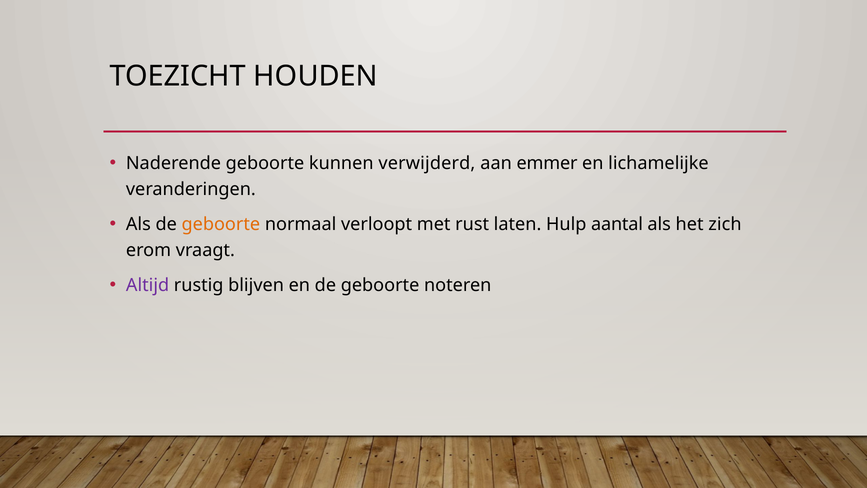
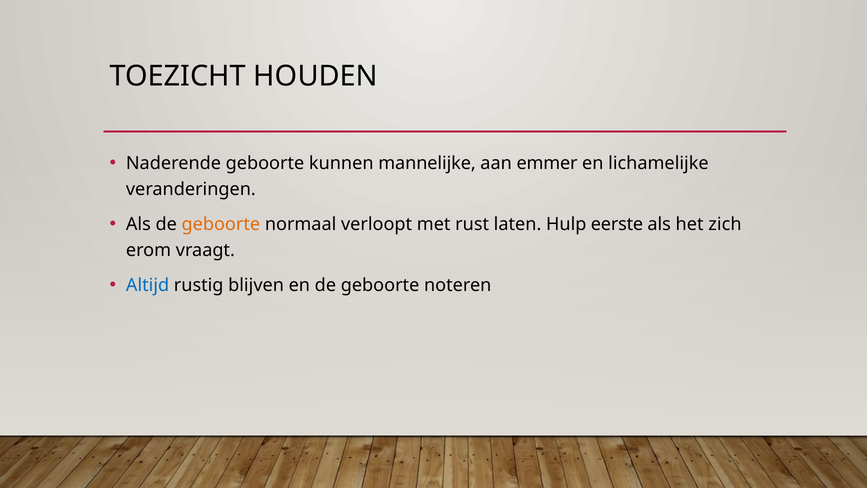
verwijderd: verwijderd -> mannelijke
aantal: aantal -> eerste
Altijd colour: purple -> blue
